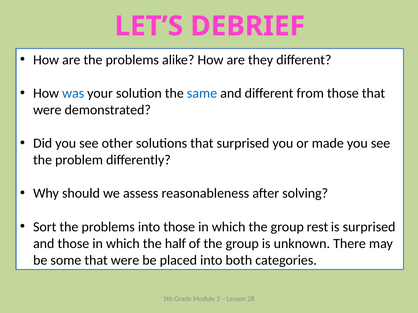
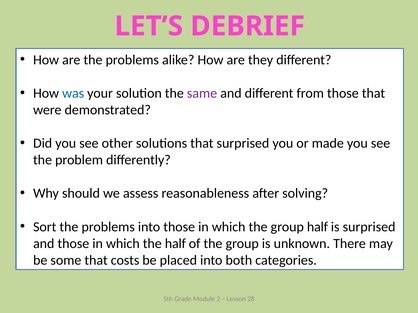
same colour: blue -> purple
group rest: rest -> half
some that were: were -> costs
